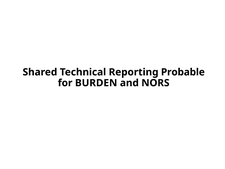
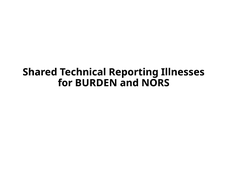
Probable: Probable -> Illnesses
